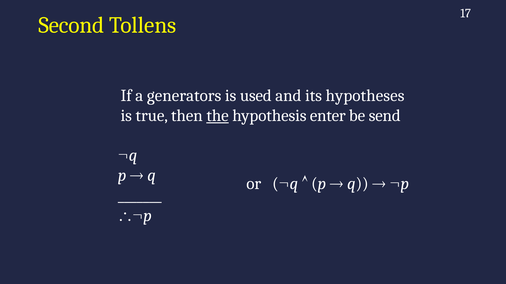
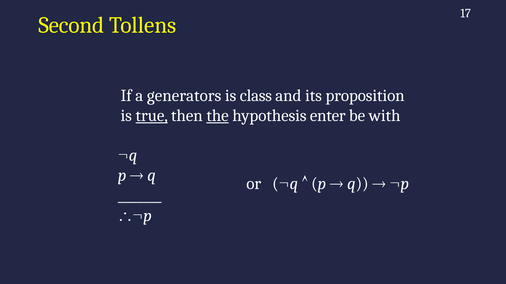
used: used -> class
hypotheses: hypotheses -> proposition
true underline: none -> present
send: send -> with
